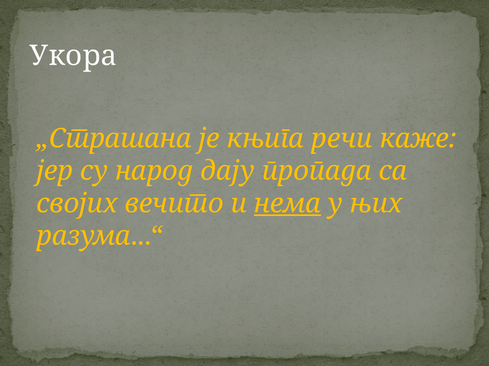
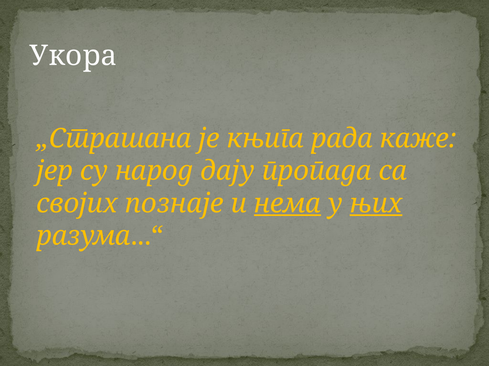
речи: речи -> рада
вечито: вечито -> познаје
њих underline: none -> present
